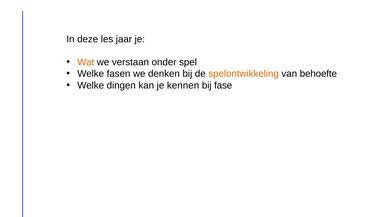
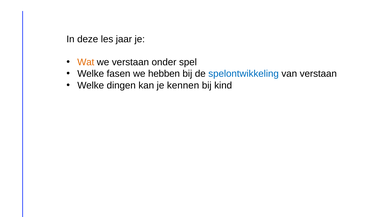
denken: denken -> hebben
spelontwikkeling colour: orange -> blue
van behoefte: behoefte -> verstaan
fase: fase -> kind
